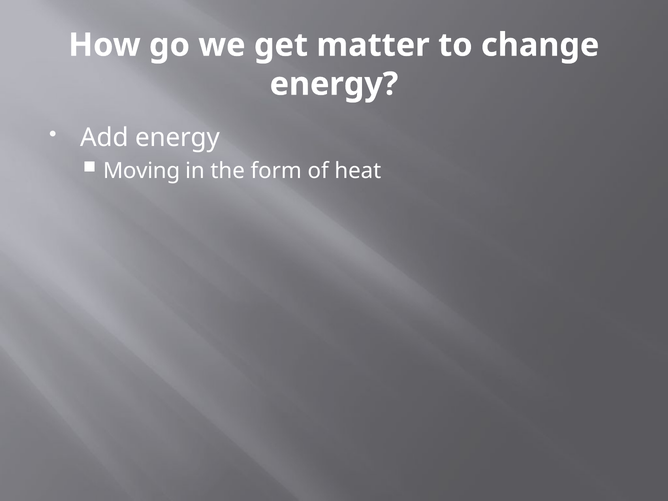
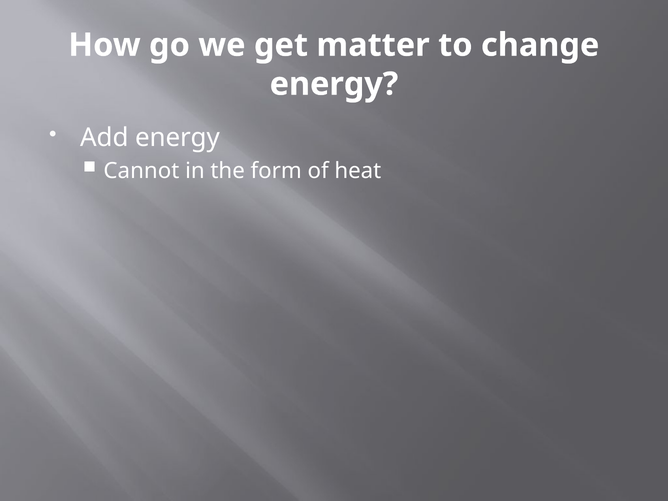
Moving: Moving -> Cannot
